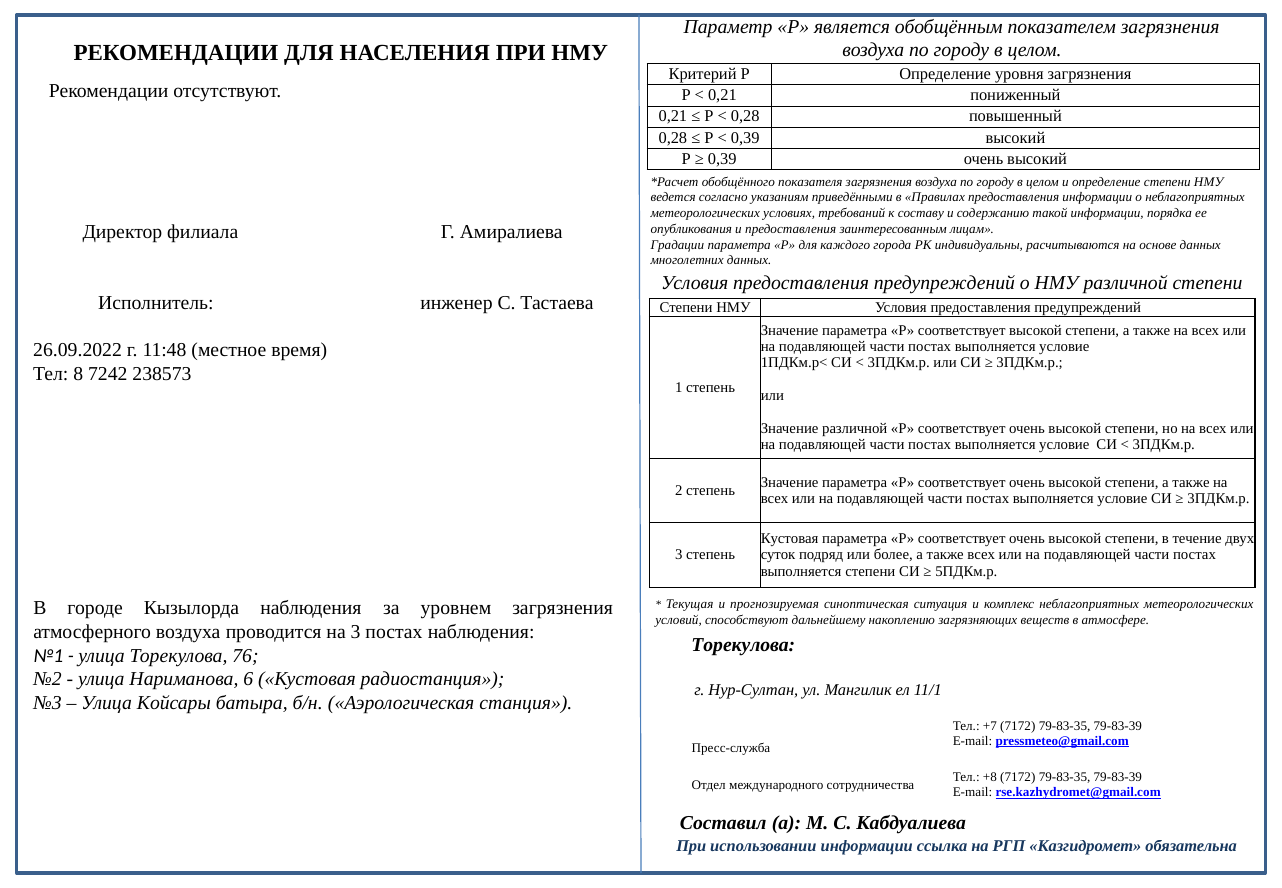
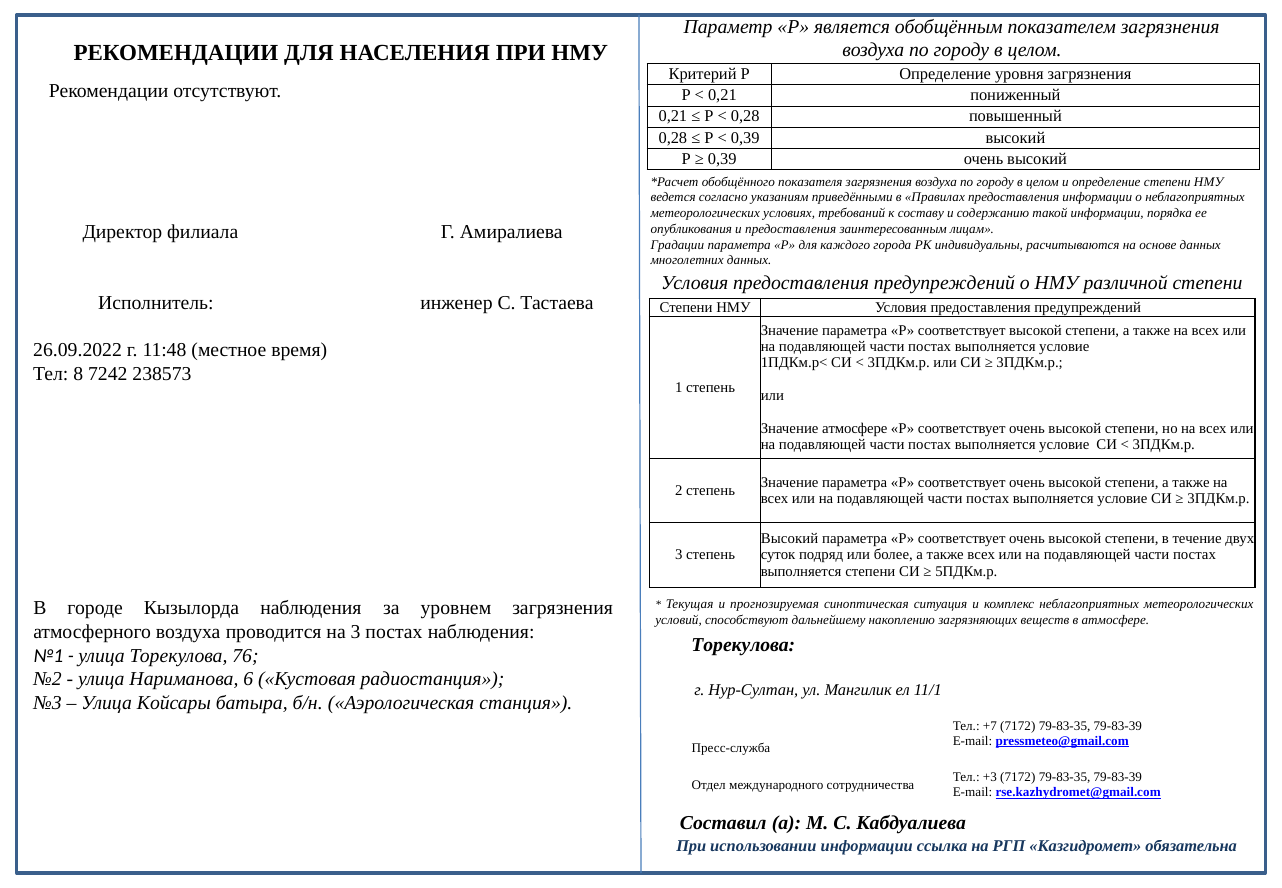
Значение различной: различной -> атмосфере
Кустовая at (790, 538): Кустовая -> Высокий
+8: +8 -> +3
